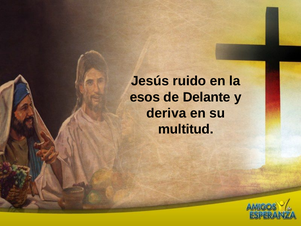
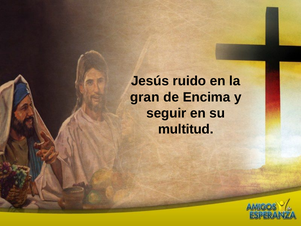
esos: esos -> gran
Delante: Delante -> Encima
deriva: deriva -> seguir
